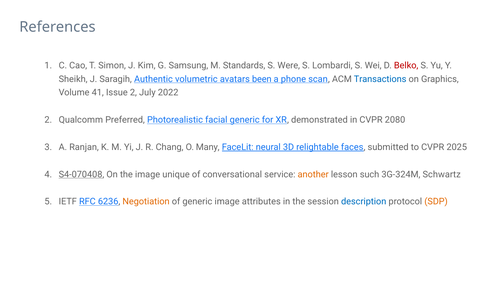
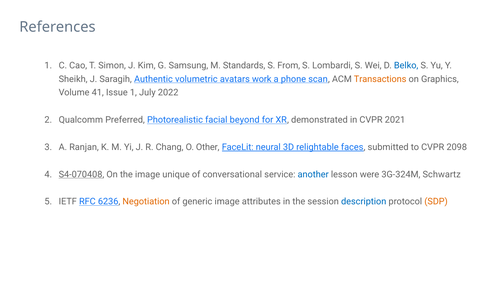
Were: Were -> From
Belko colour: red -> blue
been: been -> work
Transactions colour: blue -> orange
Issue 2: 2 -> 1
facial generic: generic -> beyond
2080: 2080 -> 2021
Many: Many -> Other
2025: 2025 -> 2098
another colour: orange -> blue
such: such -> were
